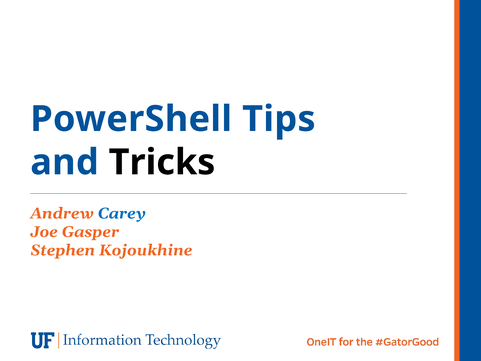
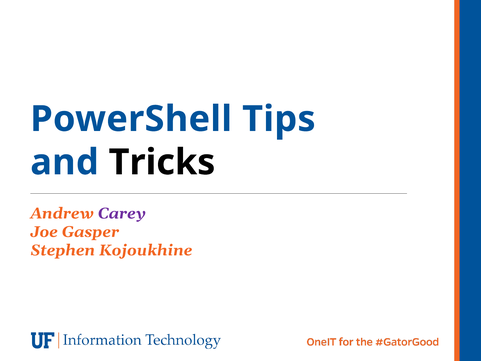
Carey colour: blue -> purple
